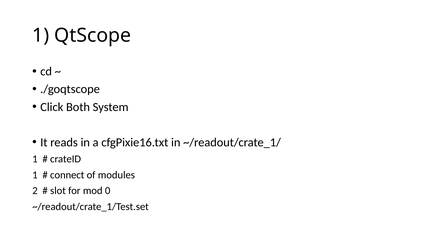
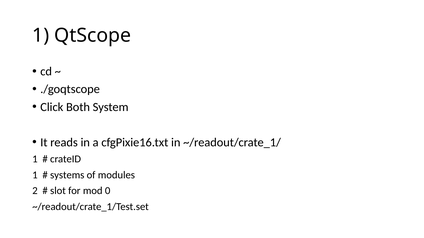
connect: connect -> systems
